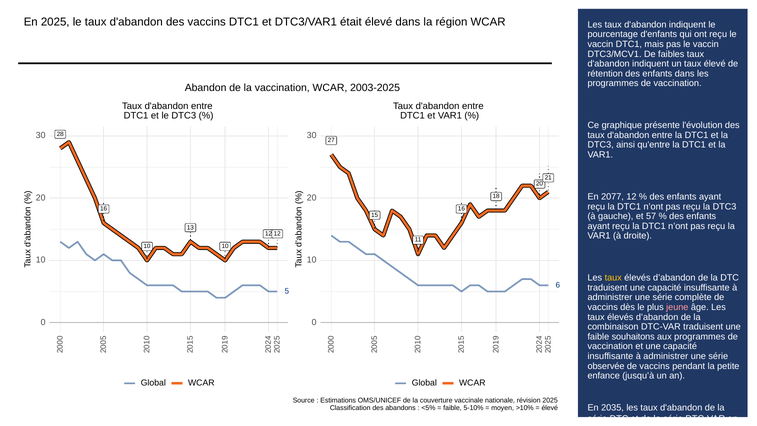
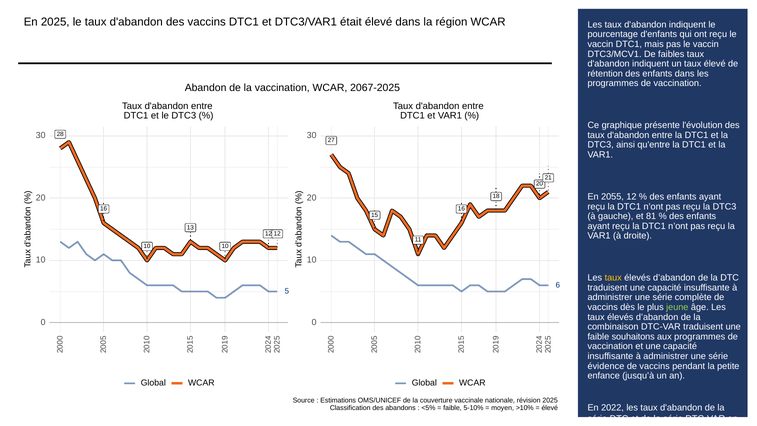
2003-2025: 2003-2025 -> 2067-2025
2077: 2077 -> 2055
57: 57 -> 81
jeune colour: pink -> light green
observée: observée -> évidence
2035: 2035 -> 2022
